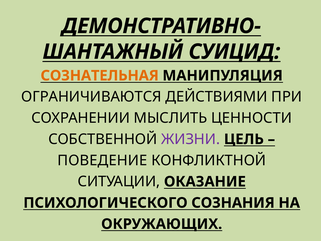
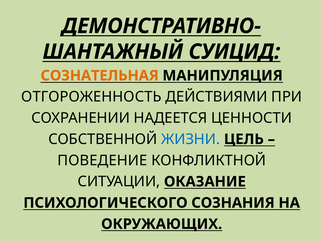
ОГРАНИЧИВАЮТСЯ: ОГРАНИЧИВАЮТСЯ -> ОТГОРОЖЕННОСТЬ
МЫСЛИТЬ: МЫСЛИТЬ -> НАДЕЕТСЯ
ЖИЗНИ colour: purple -> blue
